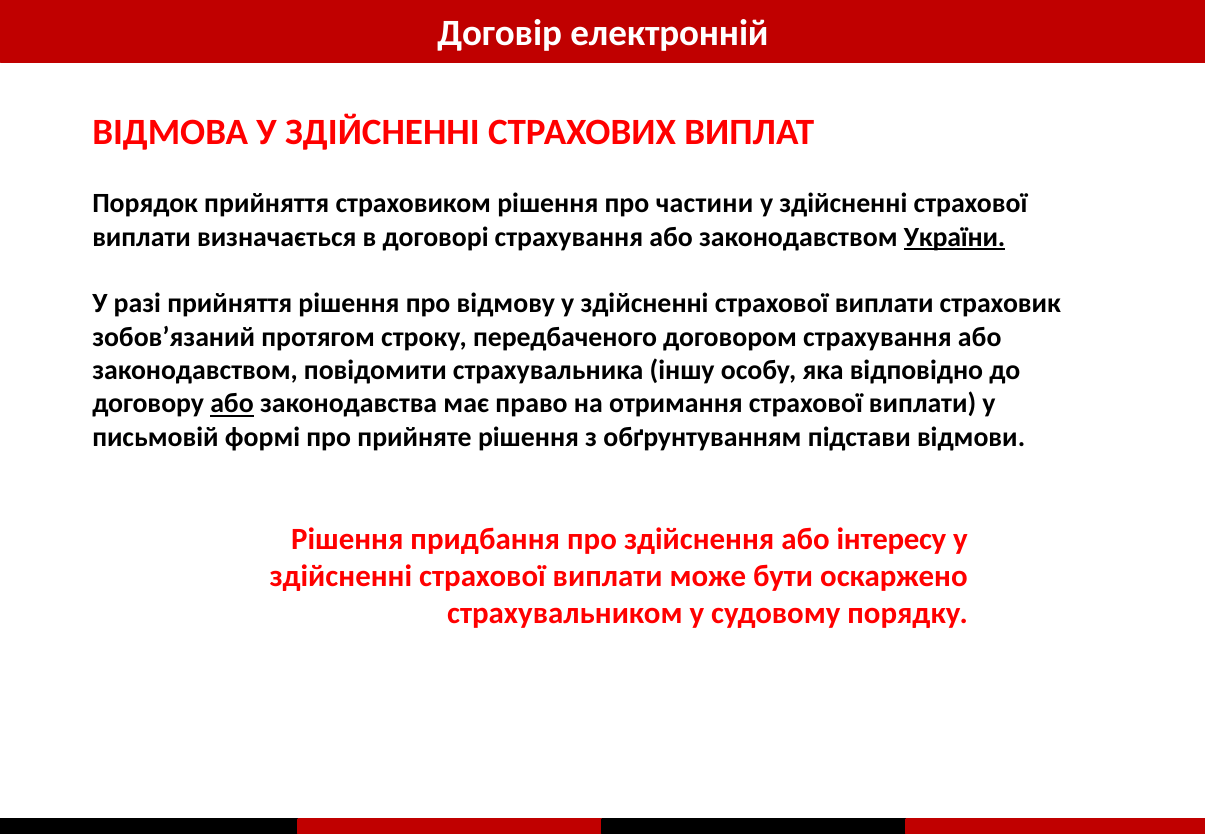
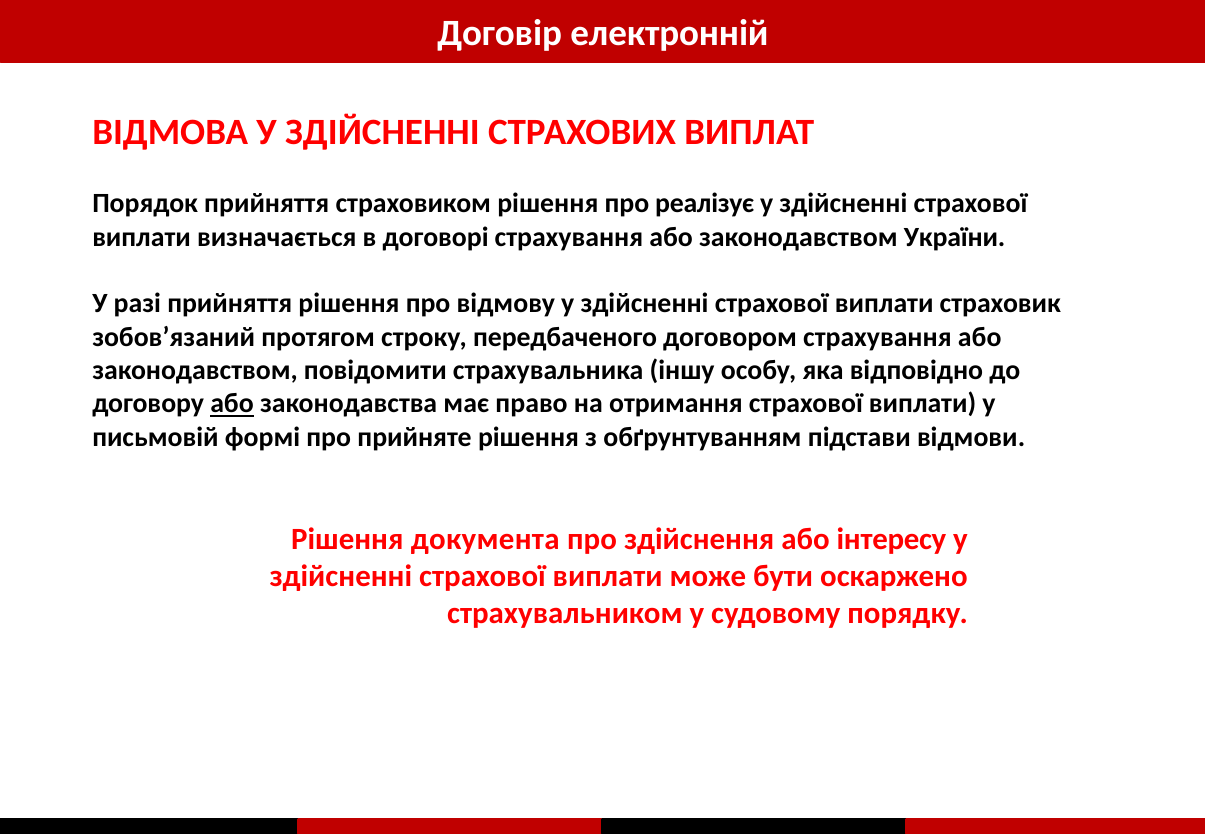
частини: частини -> реалізує
України underline: present -> none
придбання: придбання -> документа
